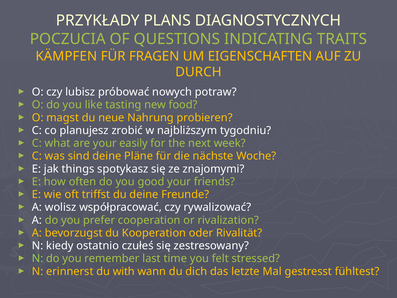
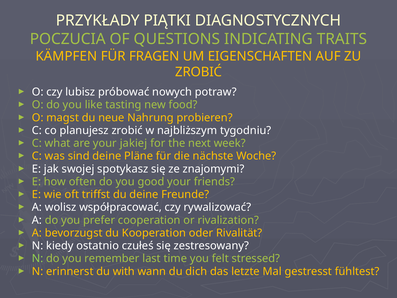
PLANS: PLANS -> PIĄTKI
DURCH at (198, 72): DURCH -> ZROBIĆ
easily: easily -> jakiej
things: things -> swojej
